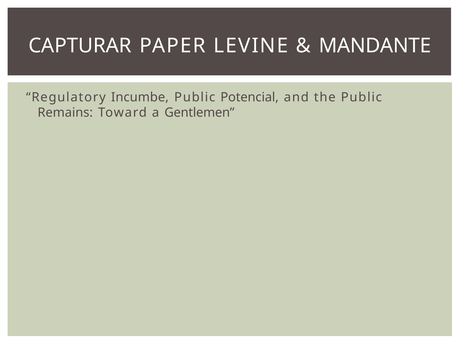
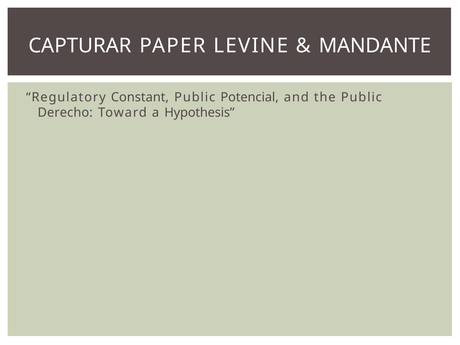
Incumbe: Incumbe -> Constant
Remains: Remains -> Derecho
Gentlemen: Gentlemen -> Hypothesis
